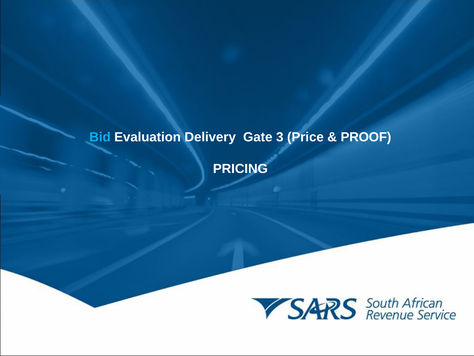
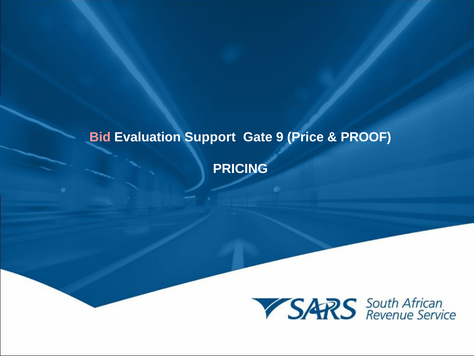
Bid colour: light blue -> pink
Delivery: Delivery -> Support
3: 3 -> 9
